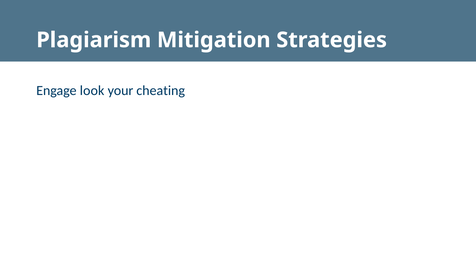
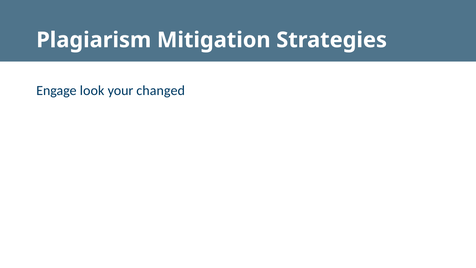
cheating: cheating -> changed
